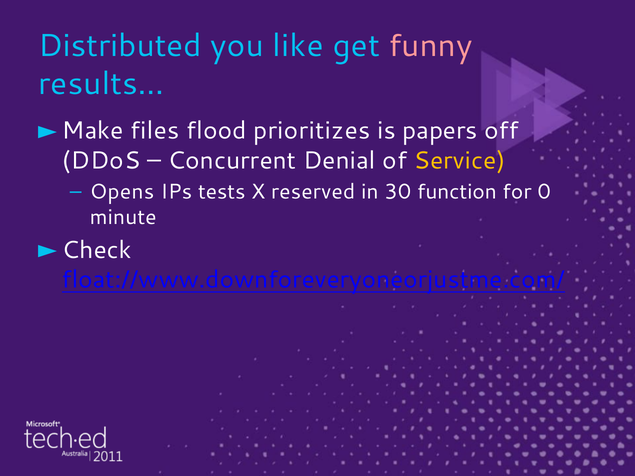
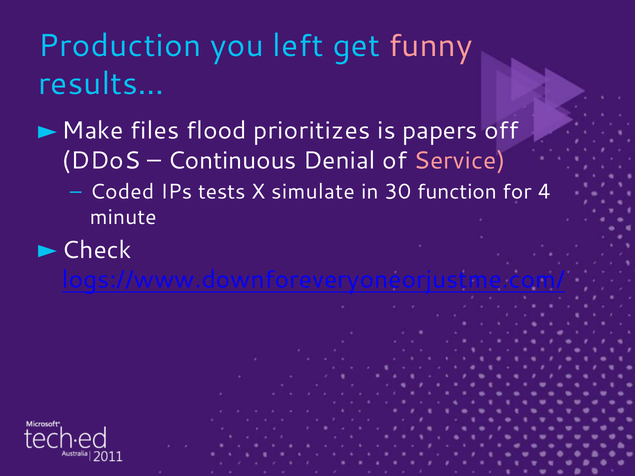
Distributed: Distributed -> Production
like: like -> left
Concurrent: Concurrent -> Continuous
Service colour: yellow -> pink
Opens: Opens -> Coded
reserved: reserved -> simulate
0: 0 -> 4
float://www.downforeveryoneorjustme.com/: float://www.downforeveryoneorjustme.com/ -> logs://www.downforeveryoneorjustme.com/
